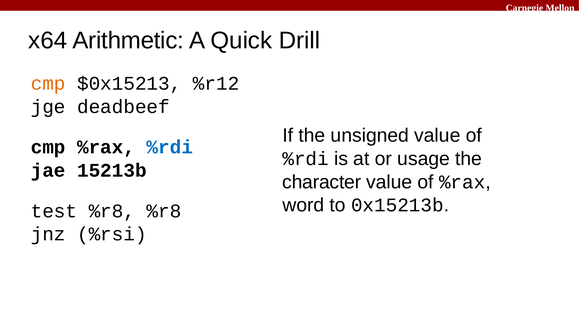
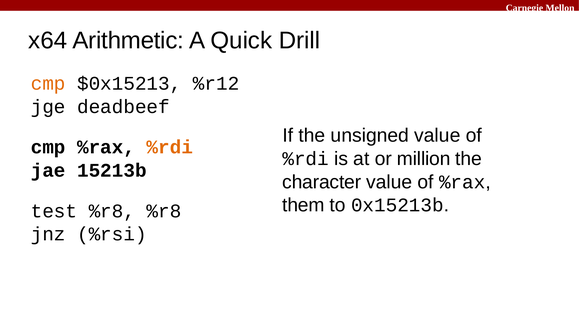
%rdi at (170, 147) colour: blue -> orange
usage: usage -> million
word: word -> them
